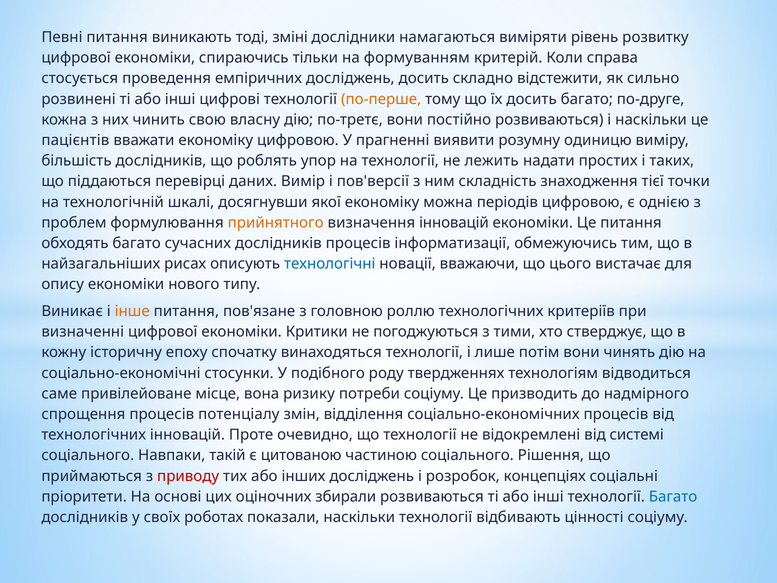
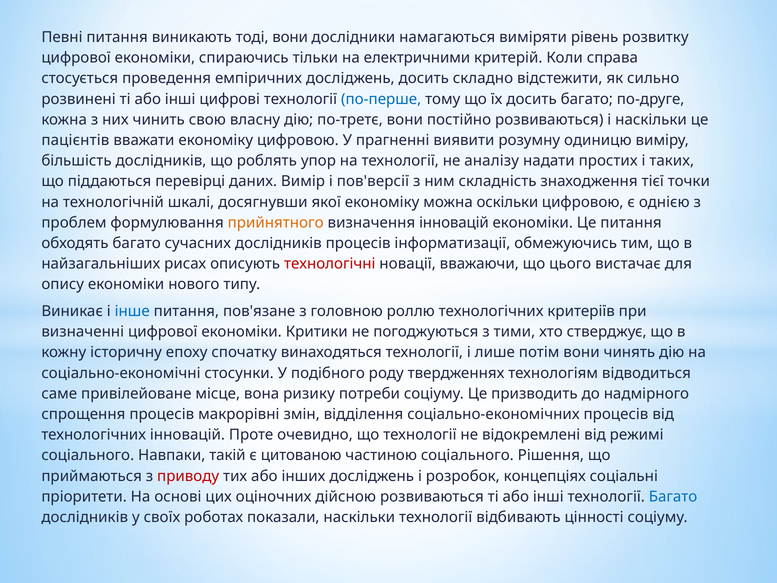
тоді зміні: зміні -> вони
формуванням: формуванням -> електричними
по-перше colour: orange -> blue
лежить: лежить -> аналізу
періодів: періодів -> оскільки
технологічні colour: blue -> red
інше colour: orange -> blue
потенціалу: потенціалу -> макрорівні
системі: системі -> режимі
збирали: збирали -> дійсною
